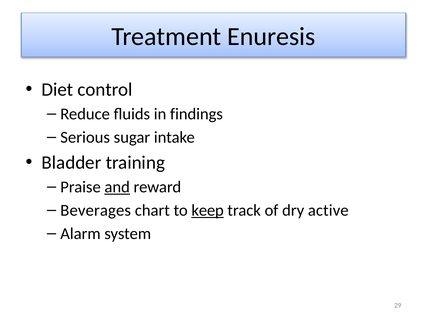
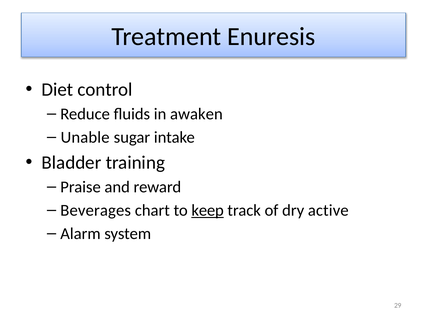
findings: findings -> awaken
Serious: Serious -> Unable
and underline: present -> none
